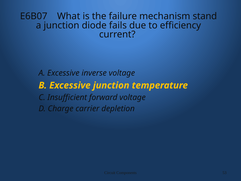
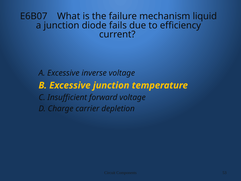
stand: stand -> liquid
